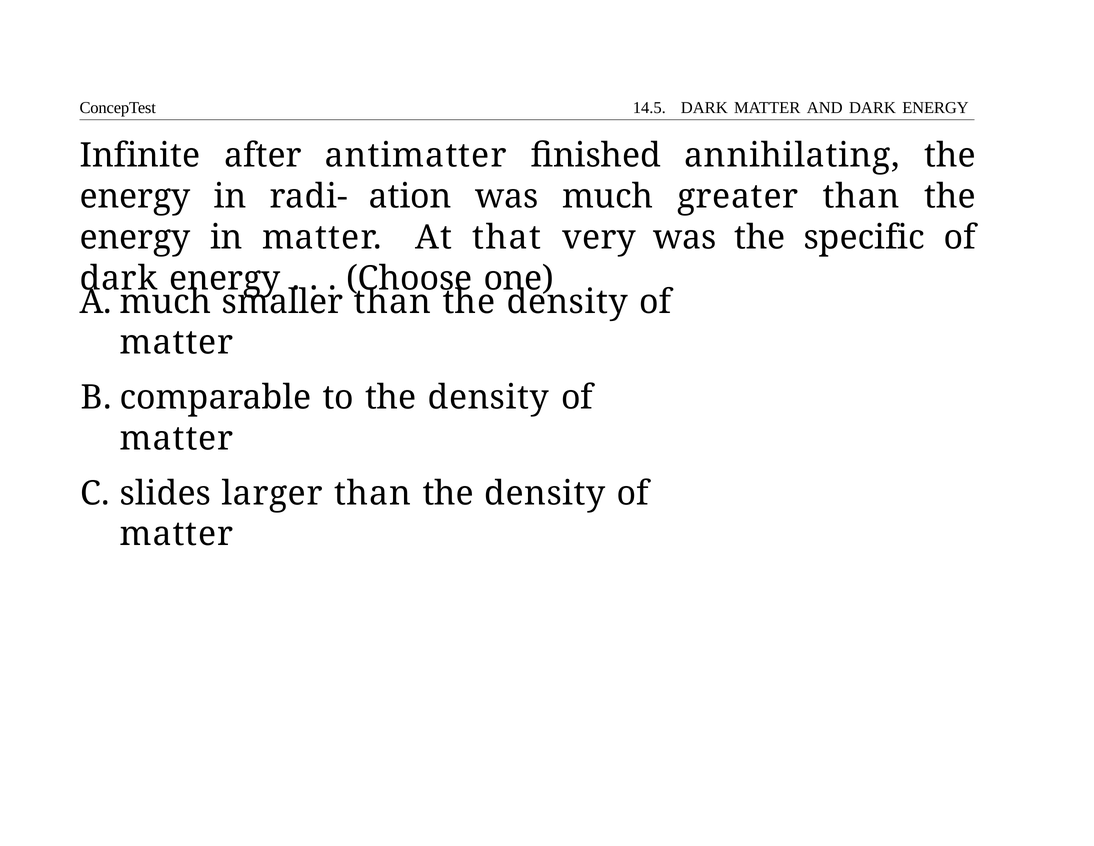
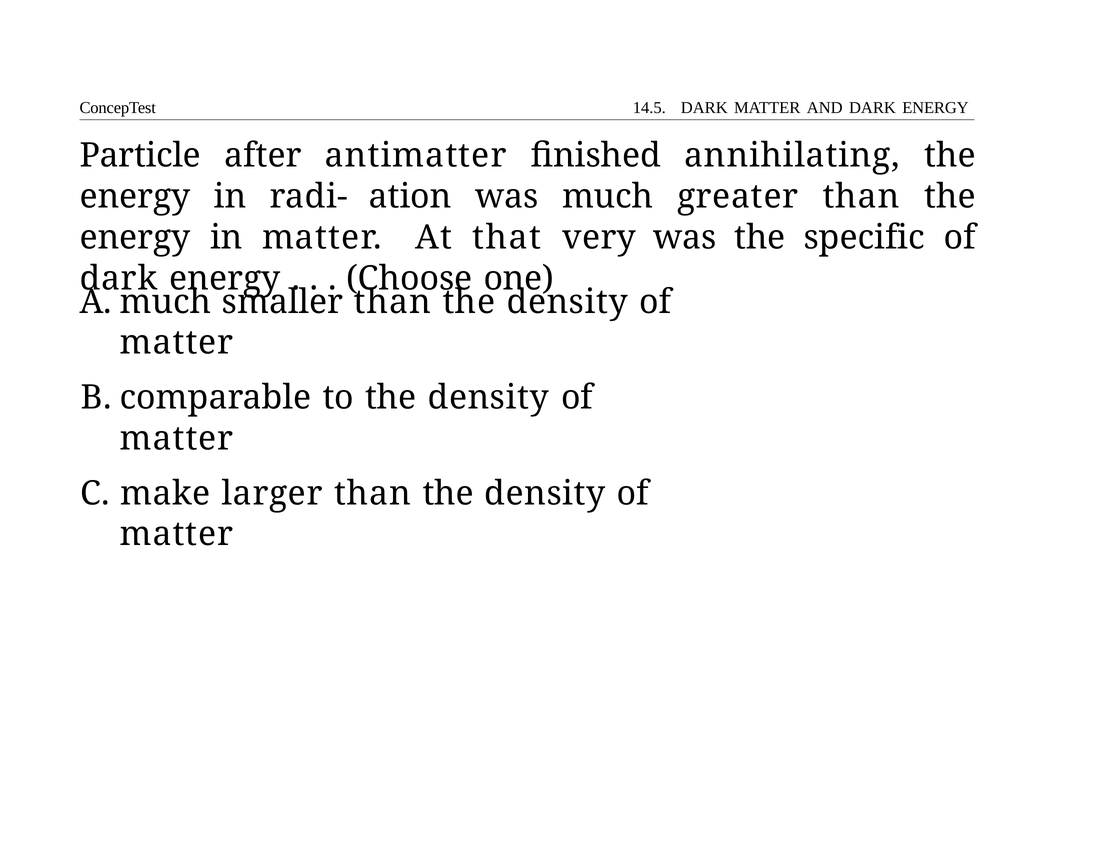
Infinite: Infinite -> Particle
slides: slides -> make
